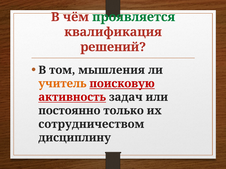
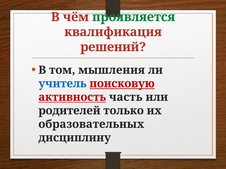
учитель colour: orange -> blue
задач: задач -> часть
постоянно: постоянно -> родителей
сотрудничеством: сотрудничеством -> образовательных
